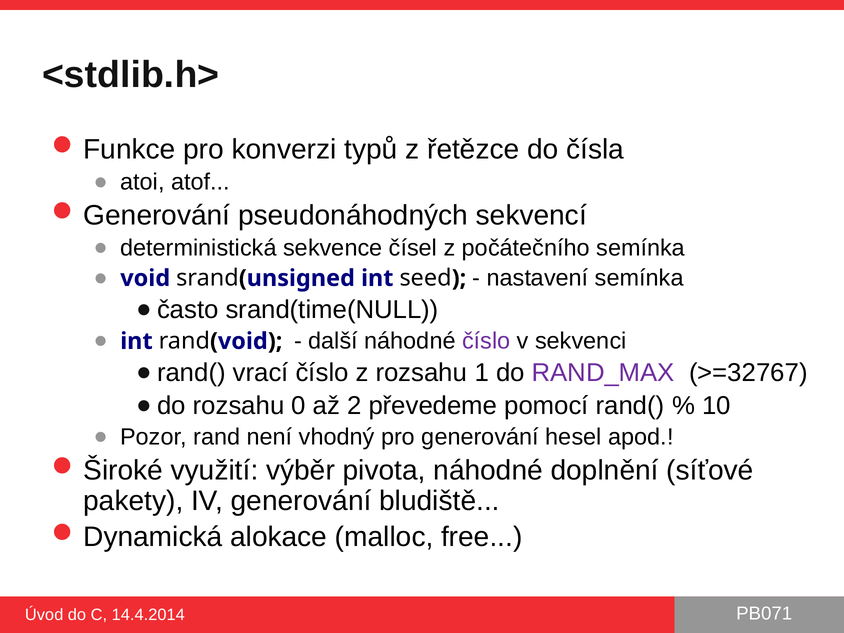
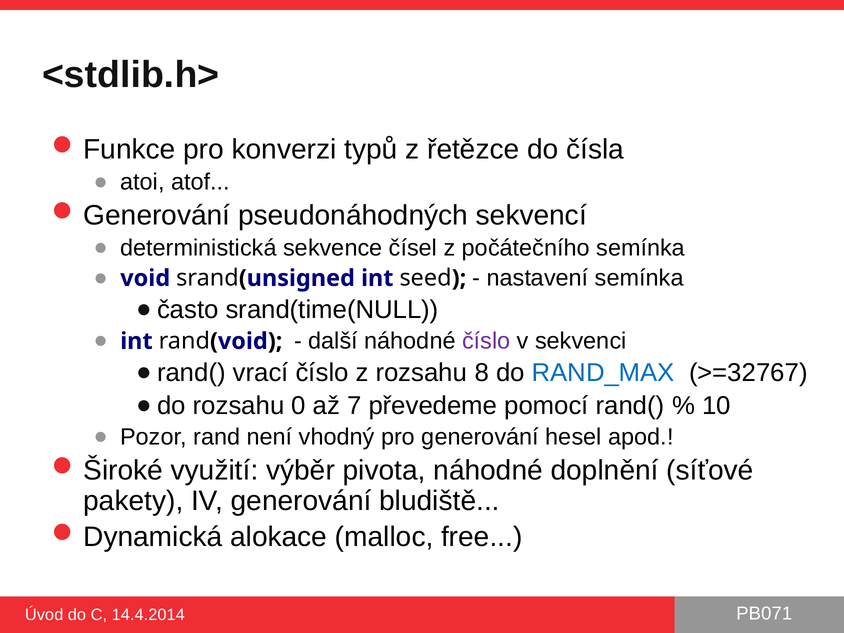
1: 1 -> 8
RAND_MAX colour: purple -> blue
2: 2 -> 7
